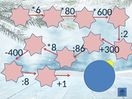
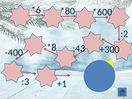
:86: :86 -> :43
:8: :8 -> :3
